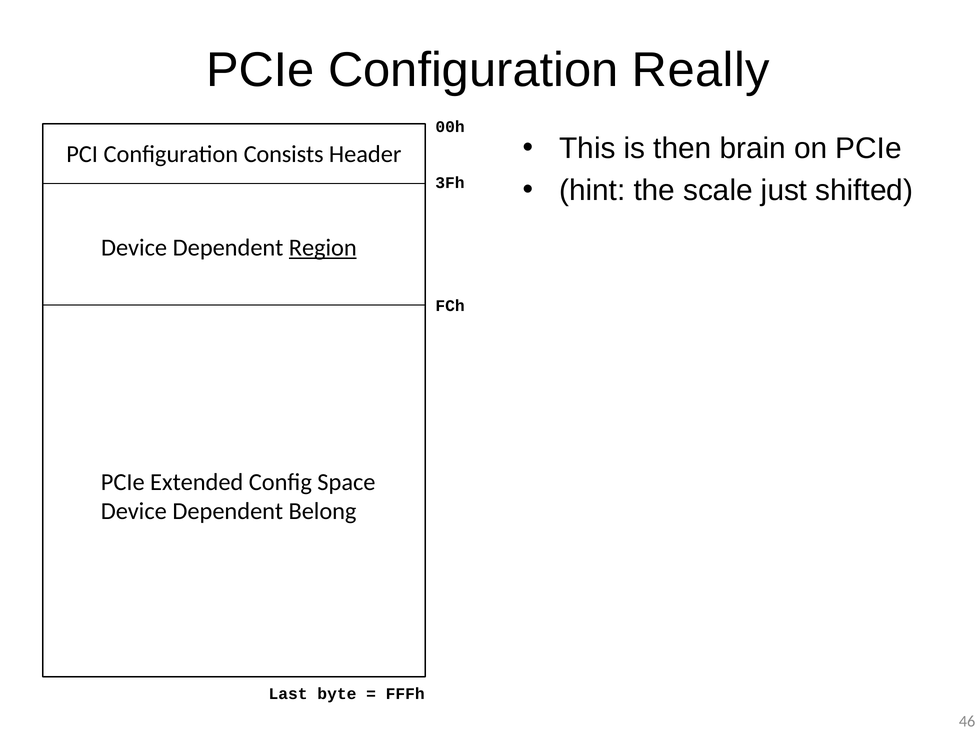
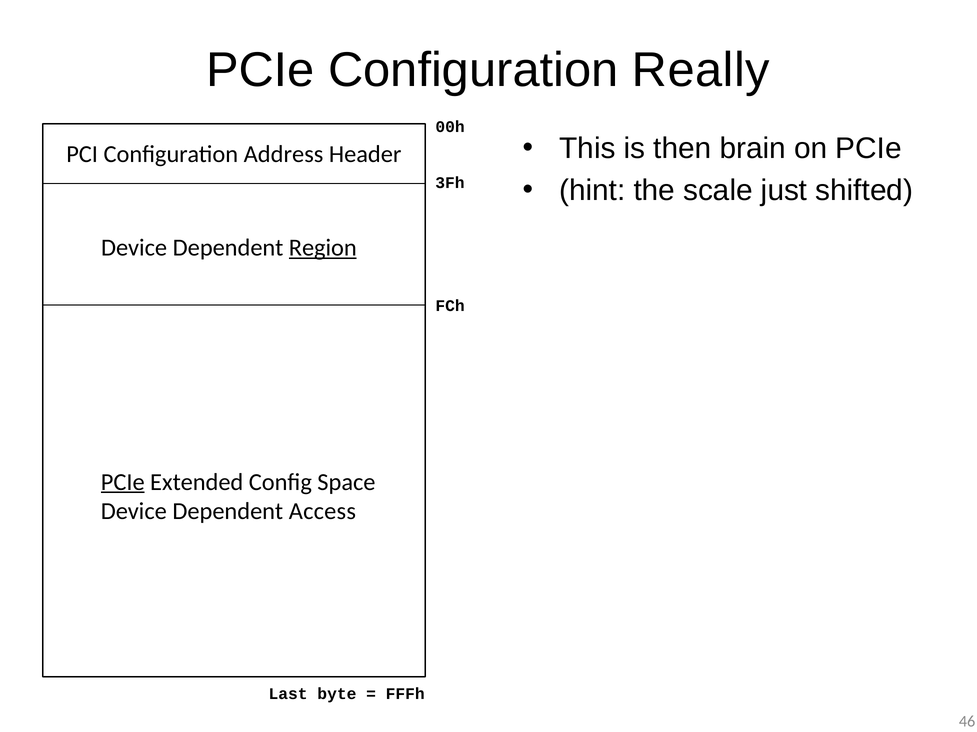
Consists: Consists -> Address
PCIe at (123, 482) underline: none -> present
Belong: Belong -> Access
